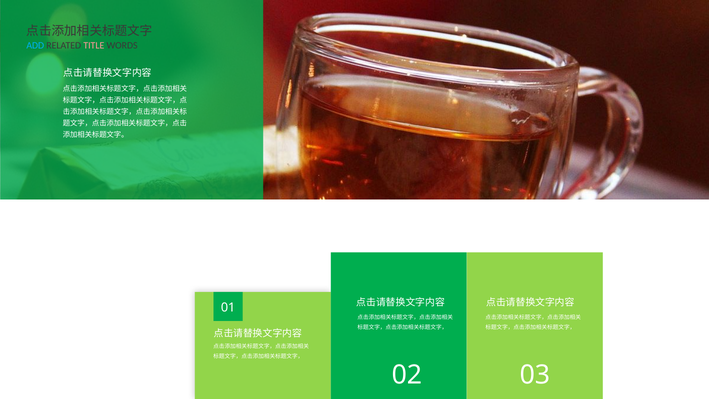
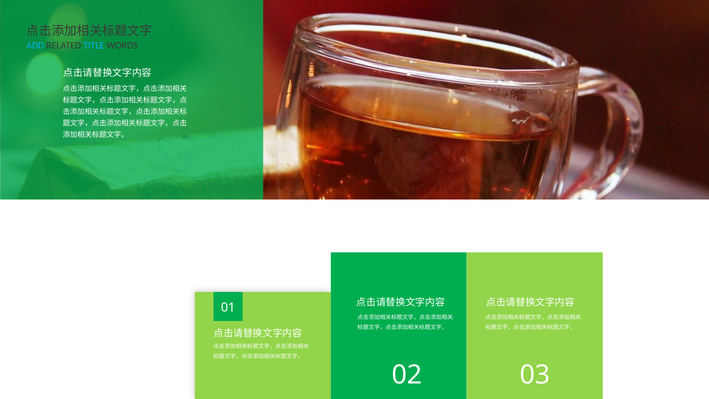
TITLE colour: pink -> light blue
